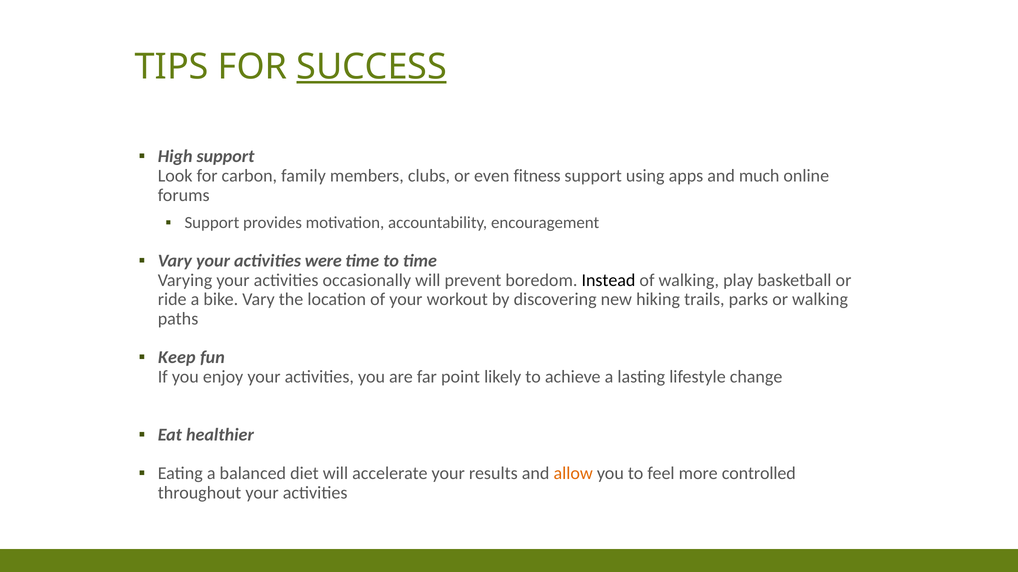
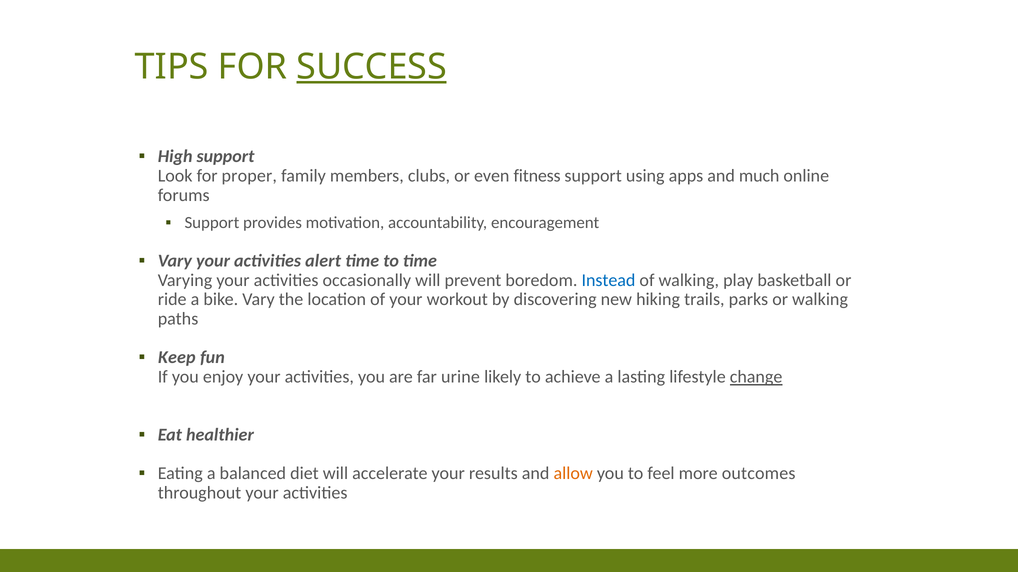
carbon: carbon -> proper
were: were -> alert
Instead colour: black -> blue
point: point -> urine
change underline: none -> present
controlled: controlled -> outcomes
